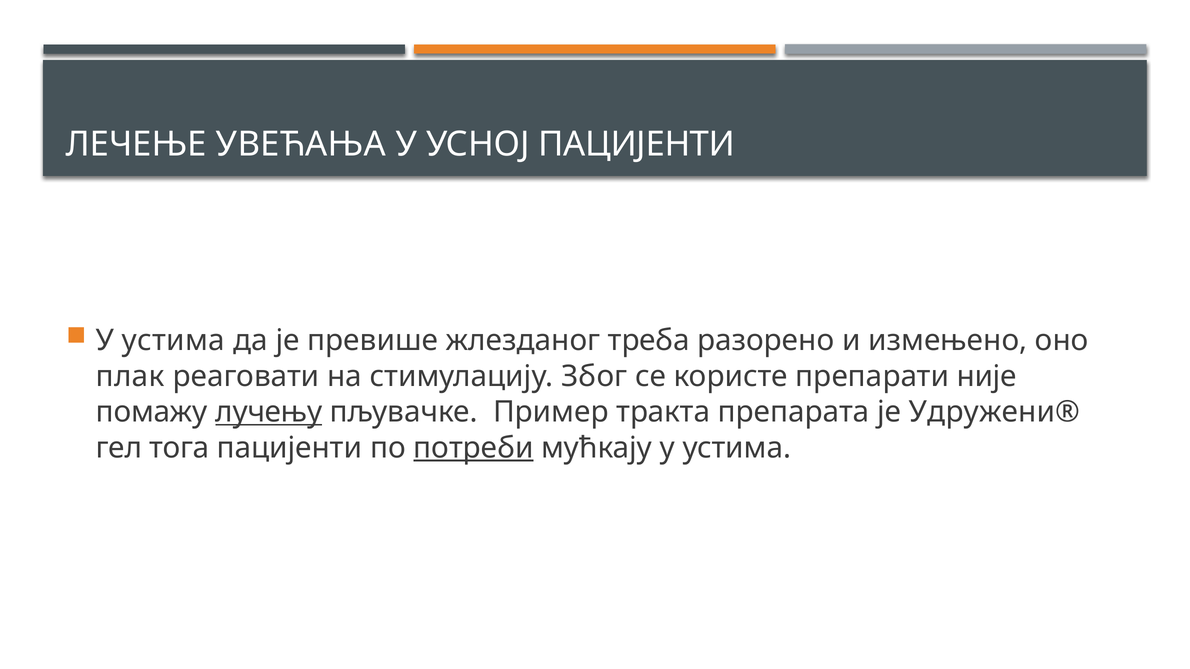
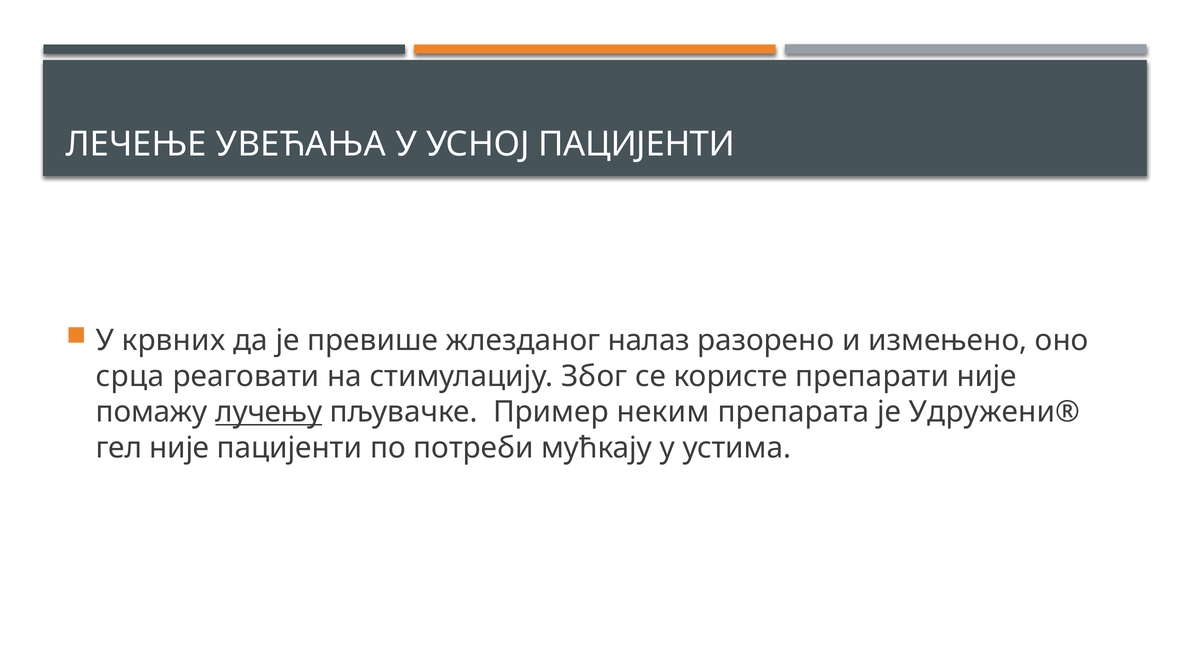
устима at (173, 341): устима -> крвних
треба: треба -> налаз
плак: плак -> срца
тракта: тракта -> неким
гел тога: тога -> није
потреби underline: present -> none
